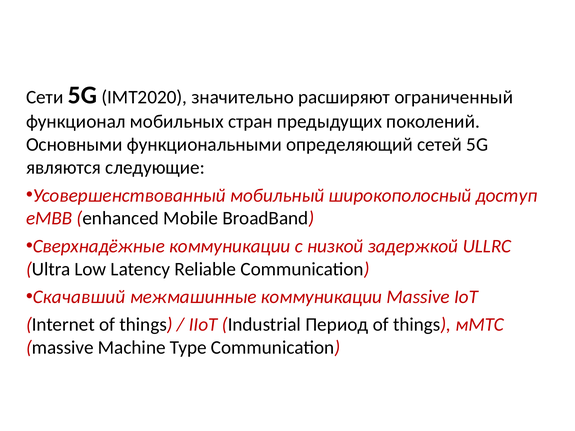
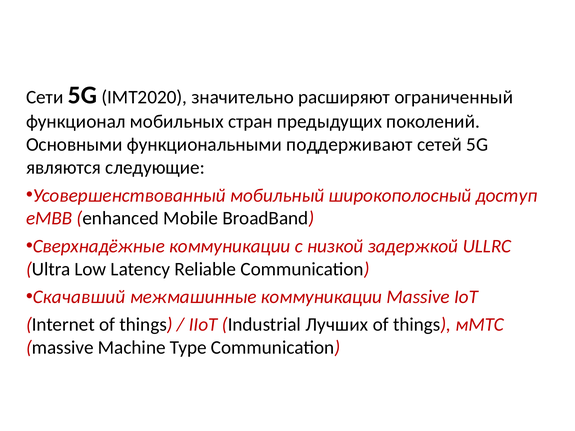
определяющий: определяющий -> поддерживают
Период: Период -> Лучших
